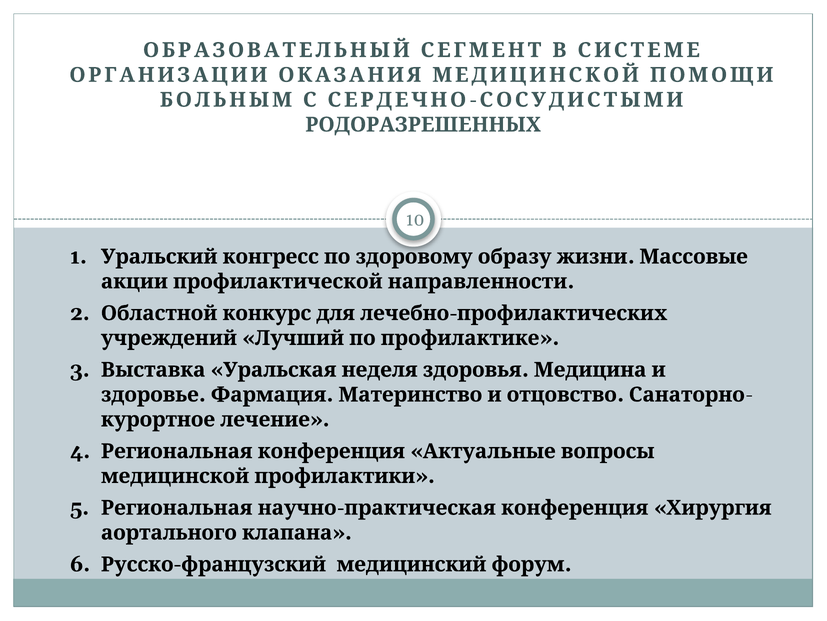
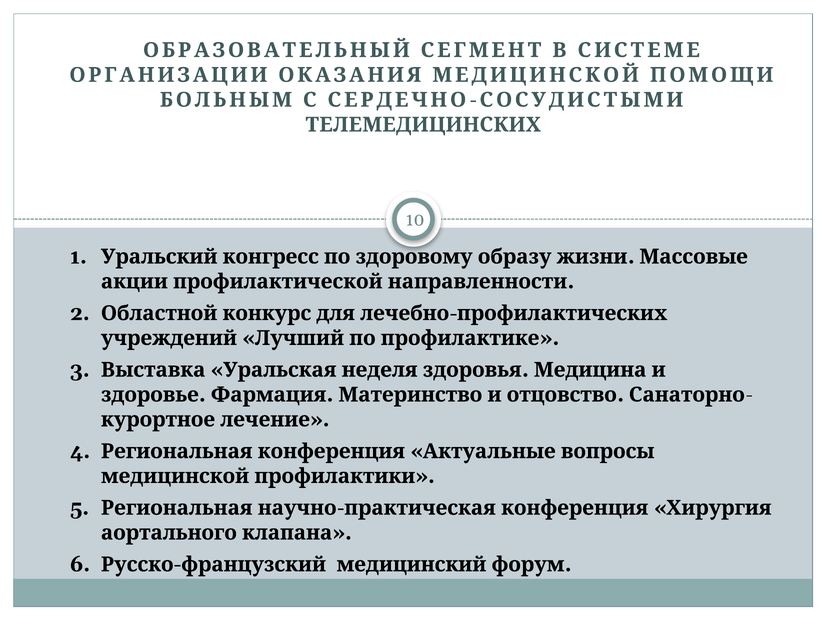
РОДОРАЗРЕШЕННЫХ: РОДОРАЗРЕШЕННЫХ -> ТЕЛЕМЕДИЦИНСКИХ
